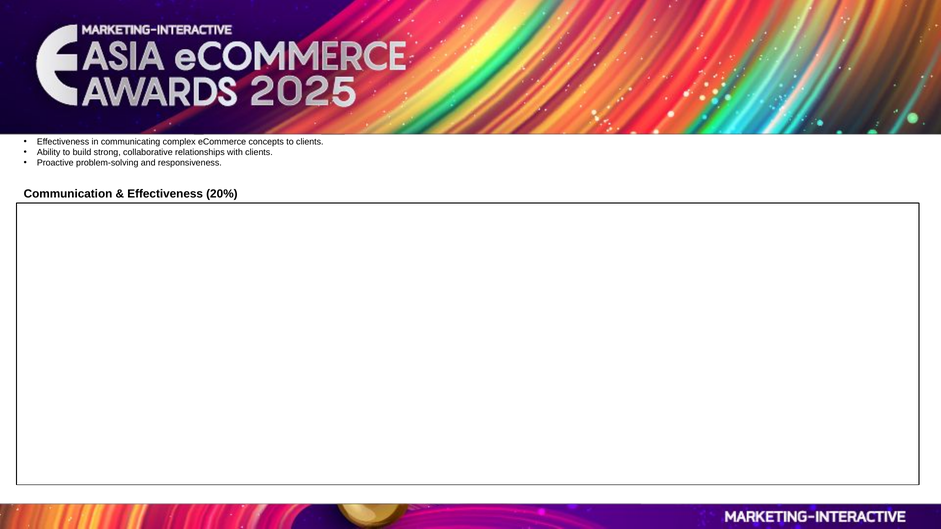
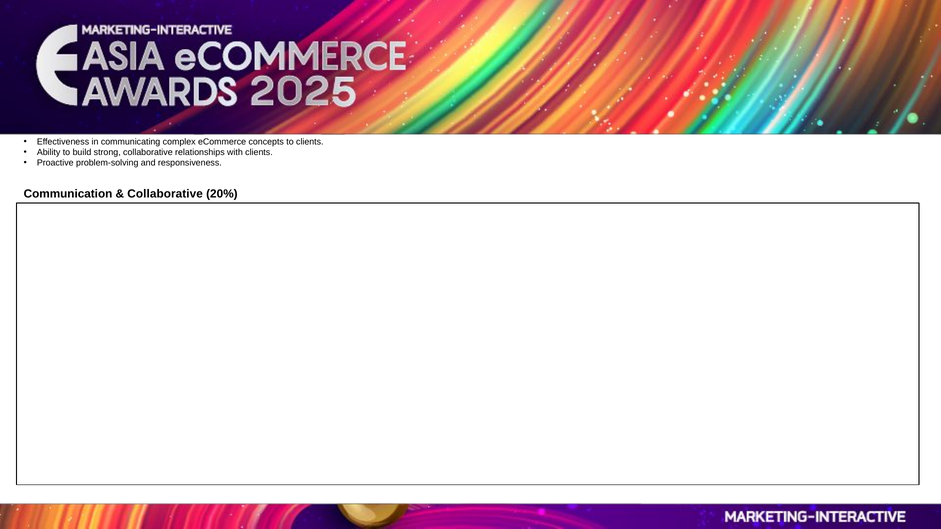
Effectiveness at (165, 194): Effectiveness -> Collaborative
